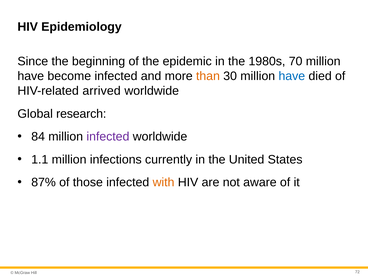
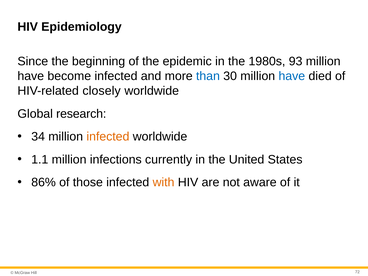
70: 70 -> 93
than colour: orange -> blue
arrived: arrived -> closely
84: 84 -> 34
infected at (108, 137) colour: purple -> orange
87%: 87% -> 86%
